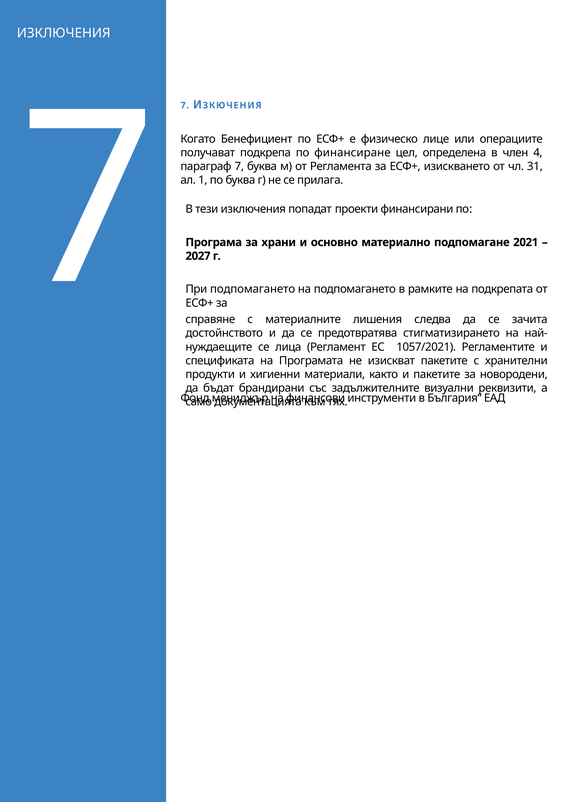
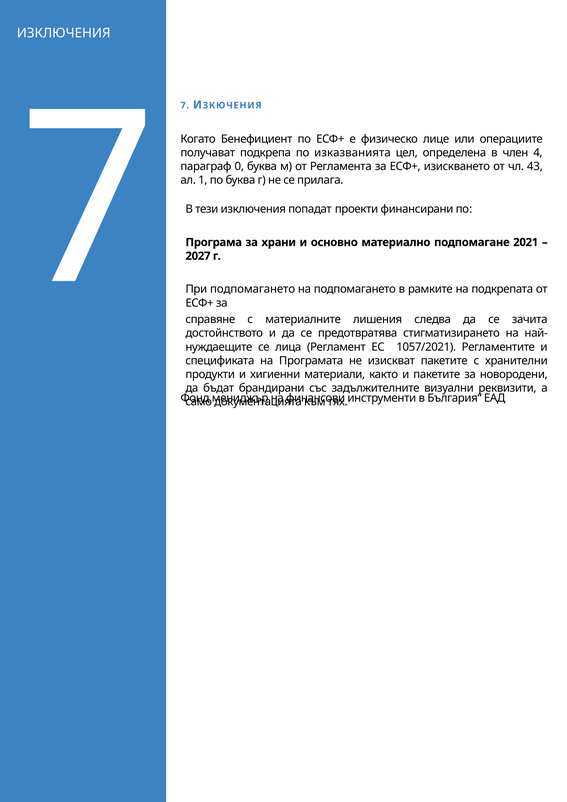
финансиране: финансиране -> изказванията
7 at (239, 166): 7 -> 0
31: 31 -> 43
